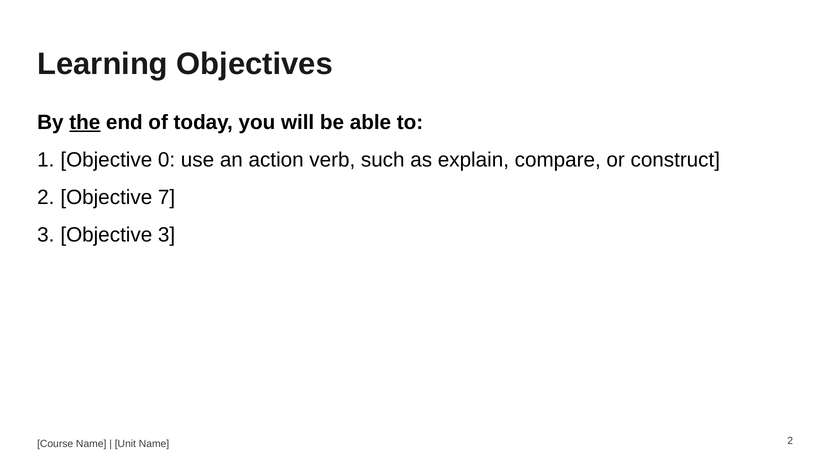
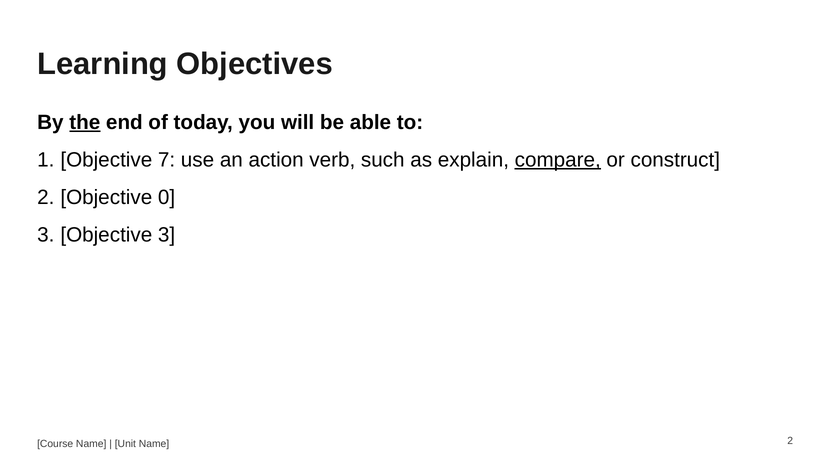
0: 0 -> 7
compare underline: none -> present
7: 7 -> 0
